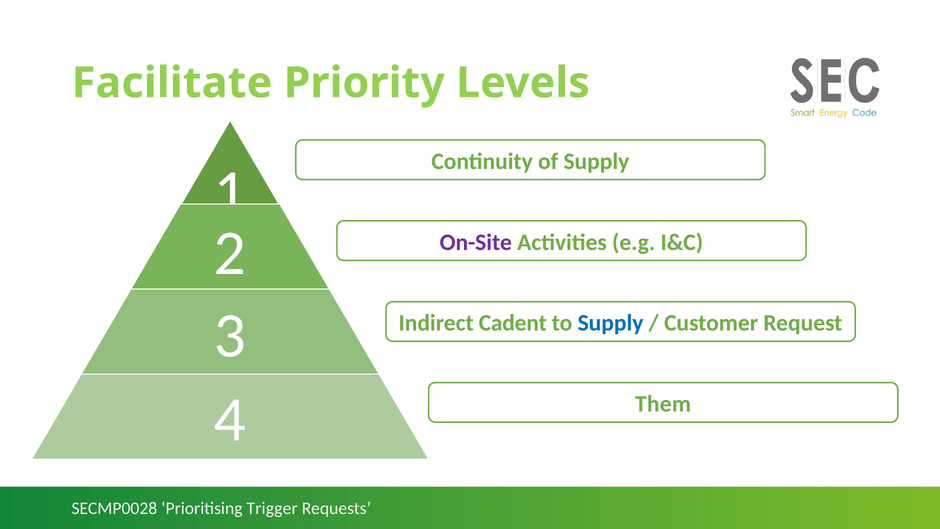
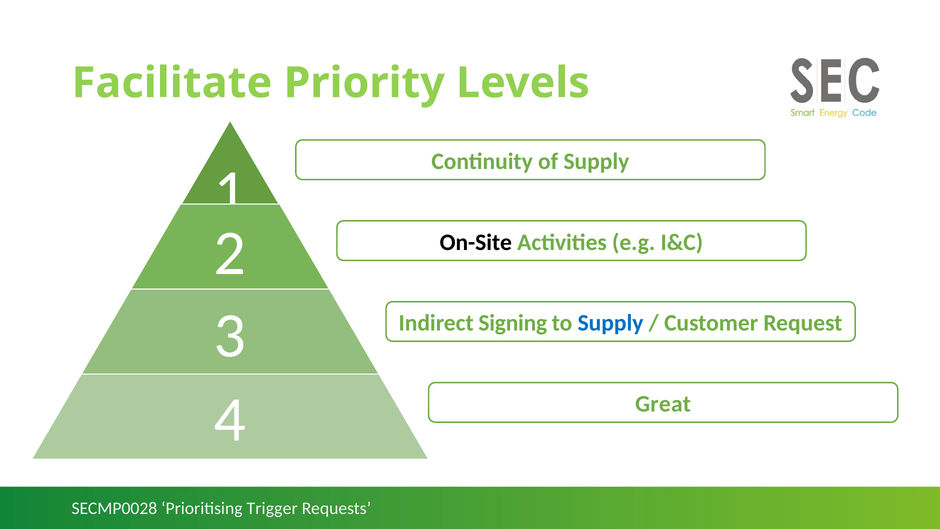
On-Site colour: purple -> black
Cadent: Cadent -> Signing
Them: Them -> Great
